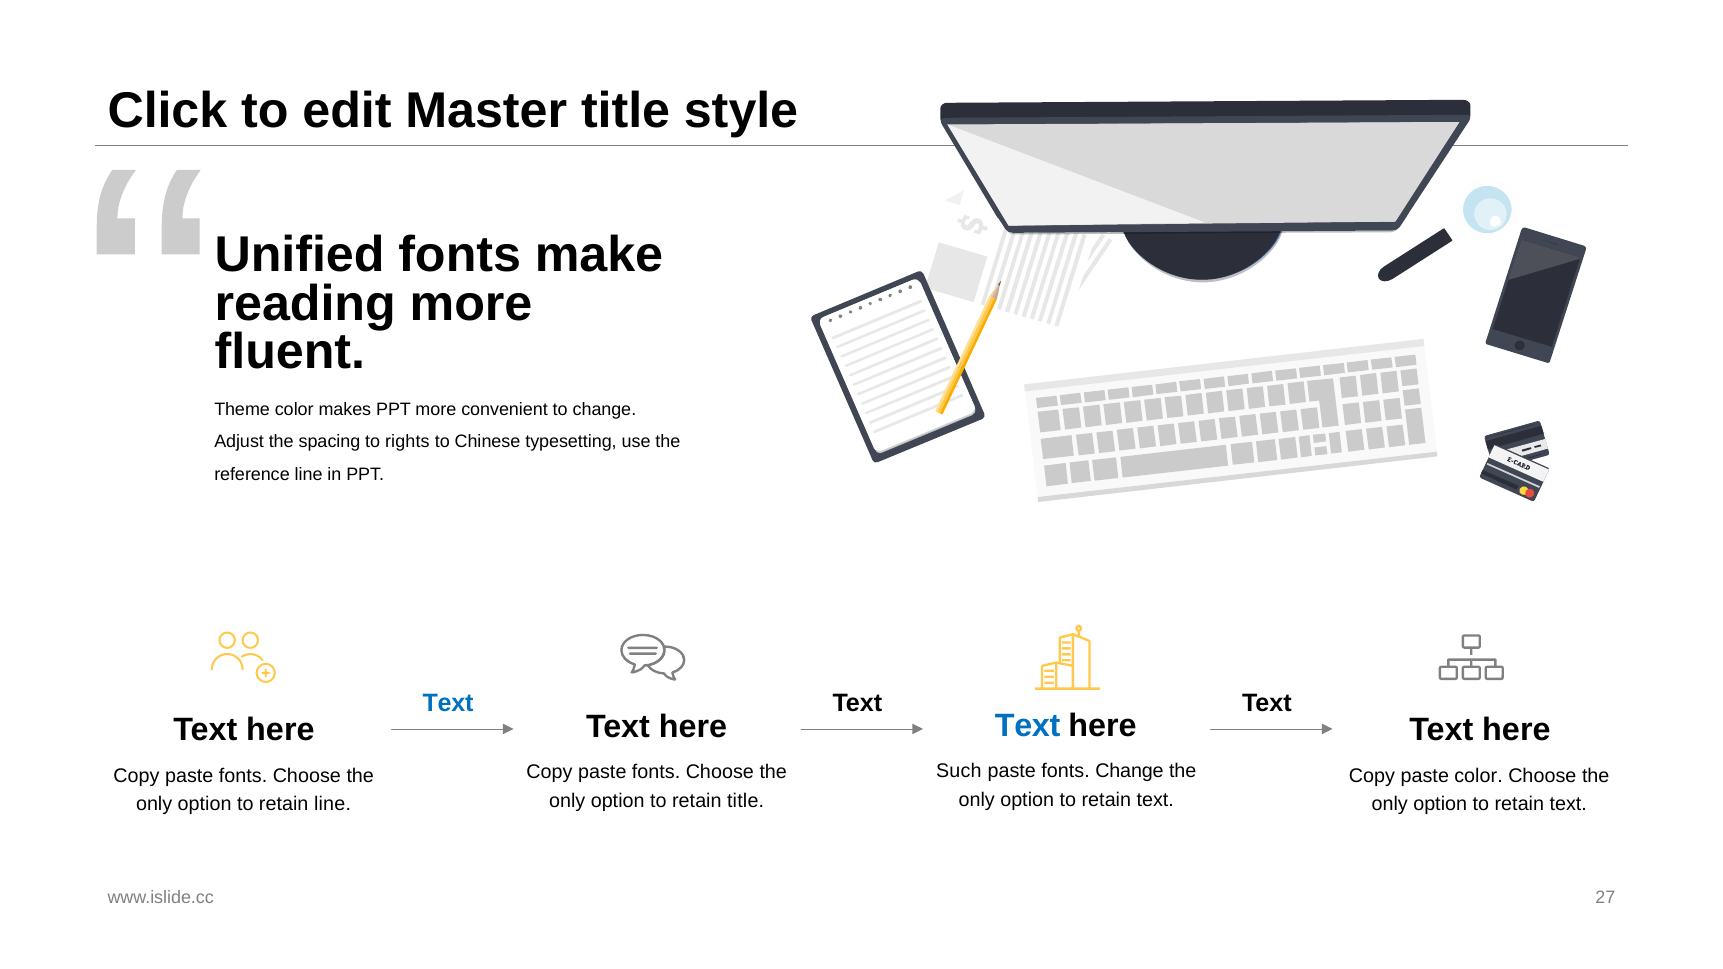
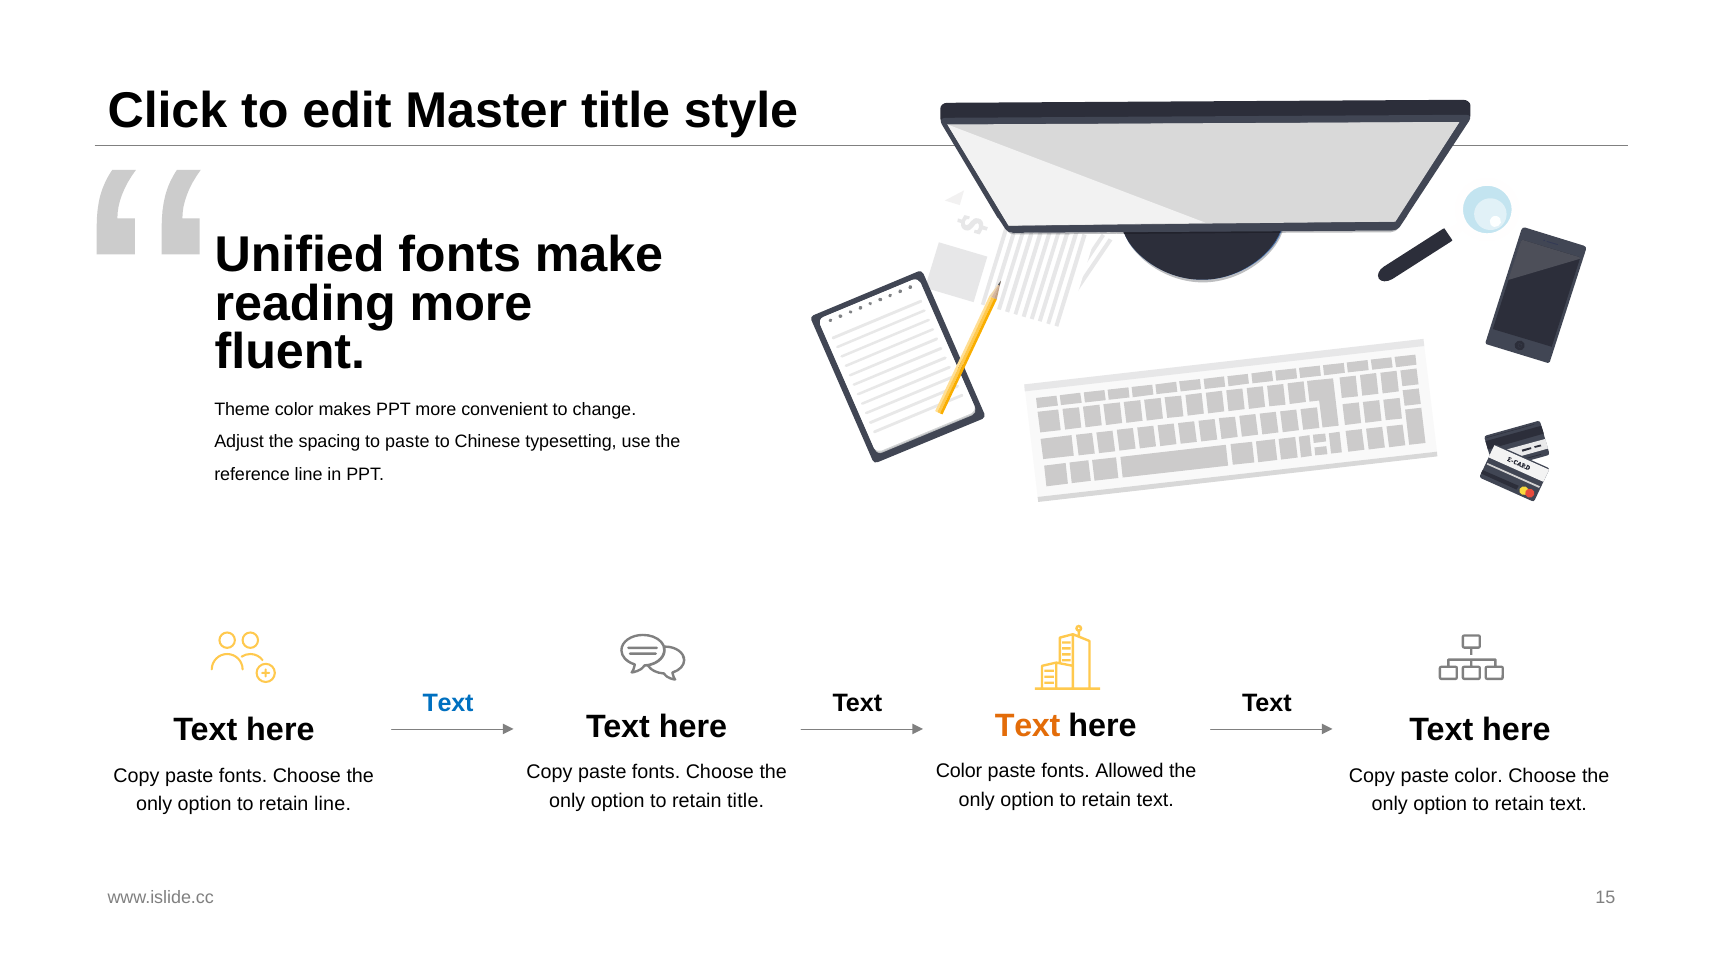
to rights: rights -> paste
Text at (1028, 726) colour: blue -> orange
Such at (959, 771): Such -> Color
fonts Change: Change -> Allowed
27: 27 -> 15
